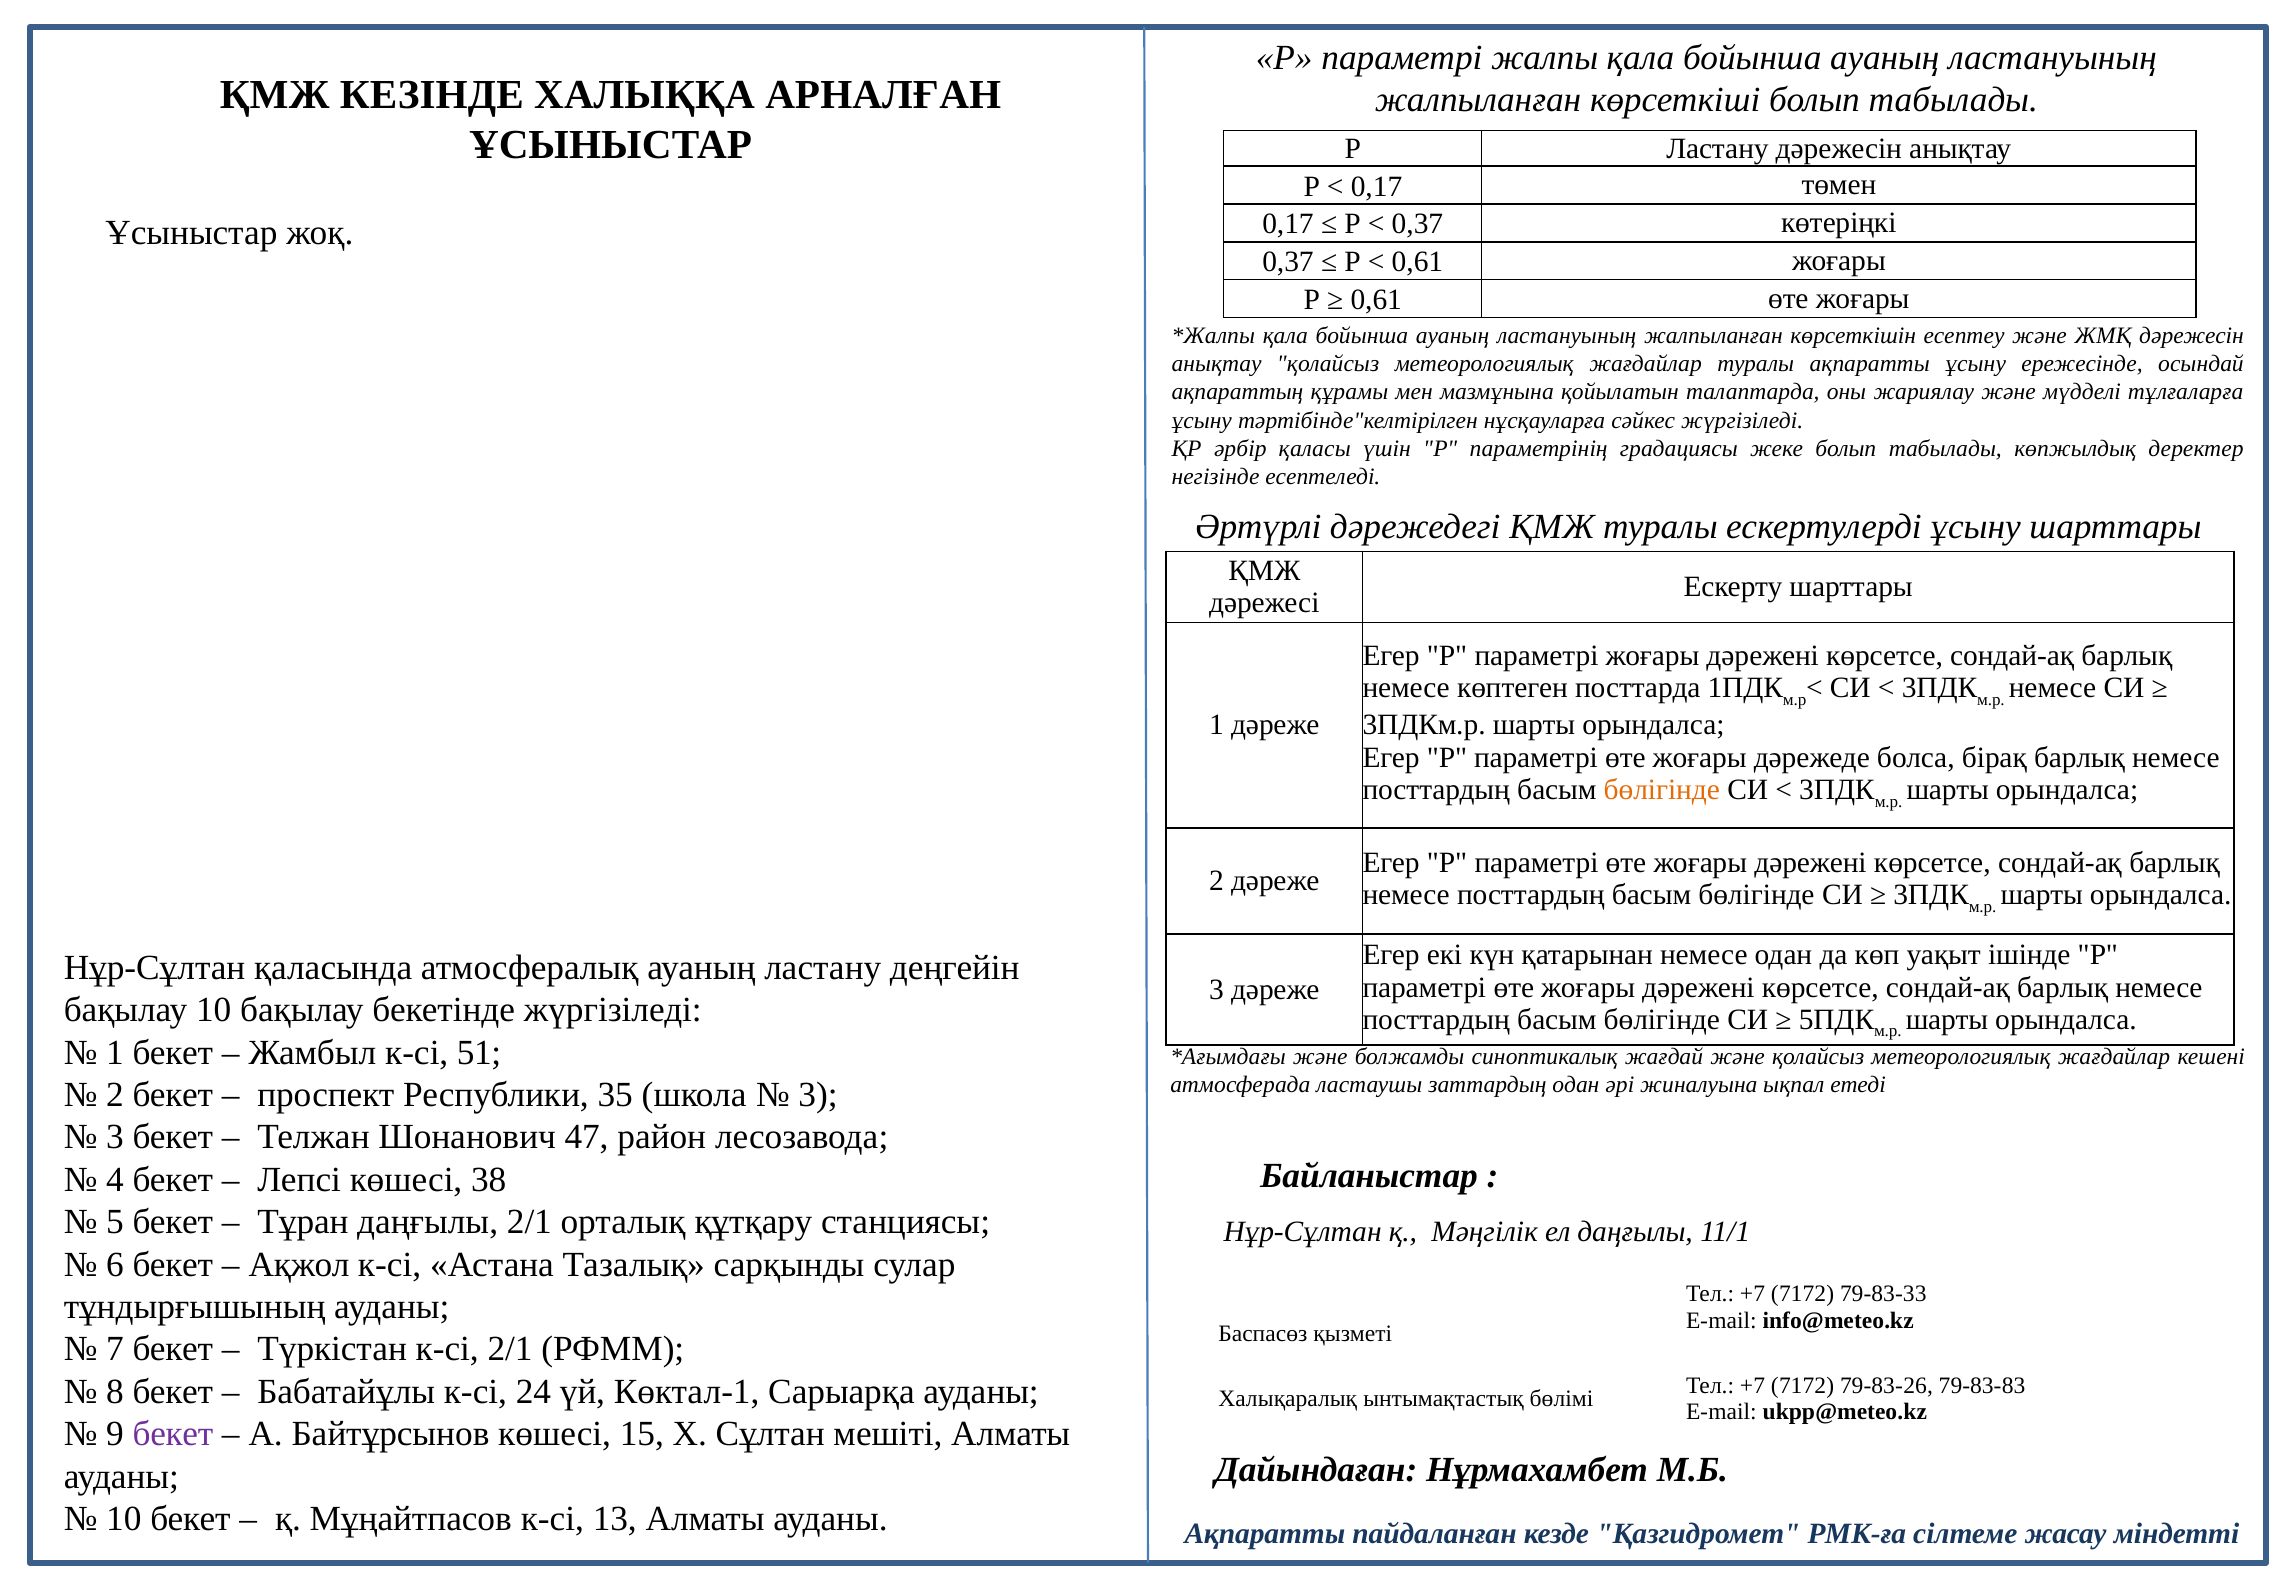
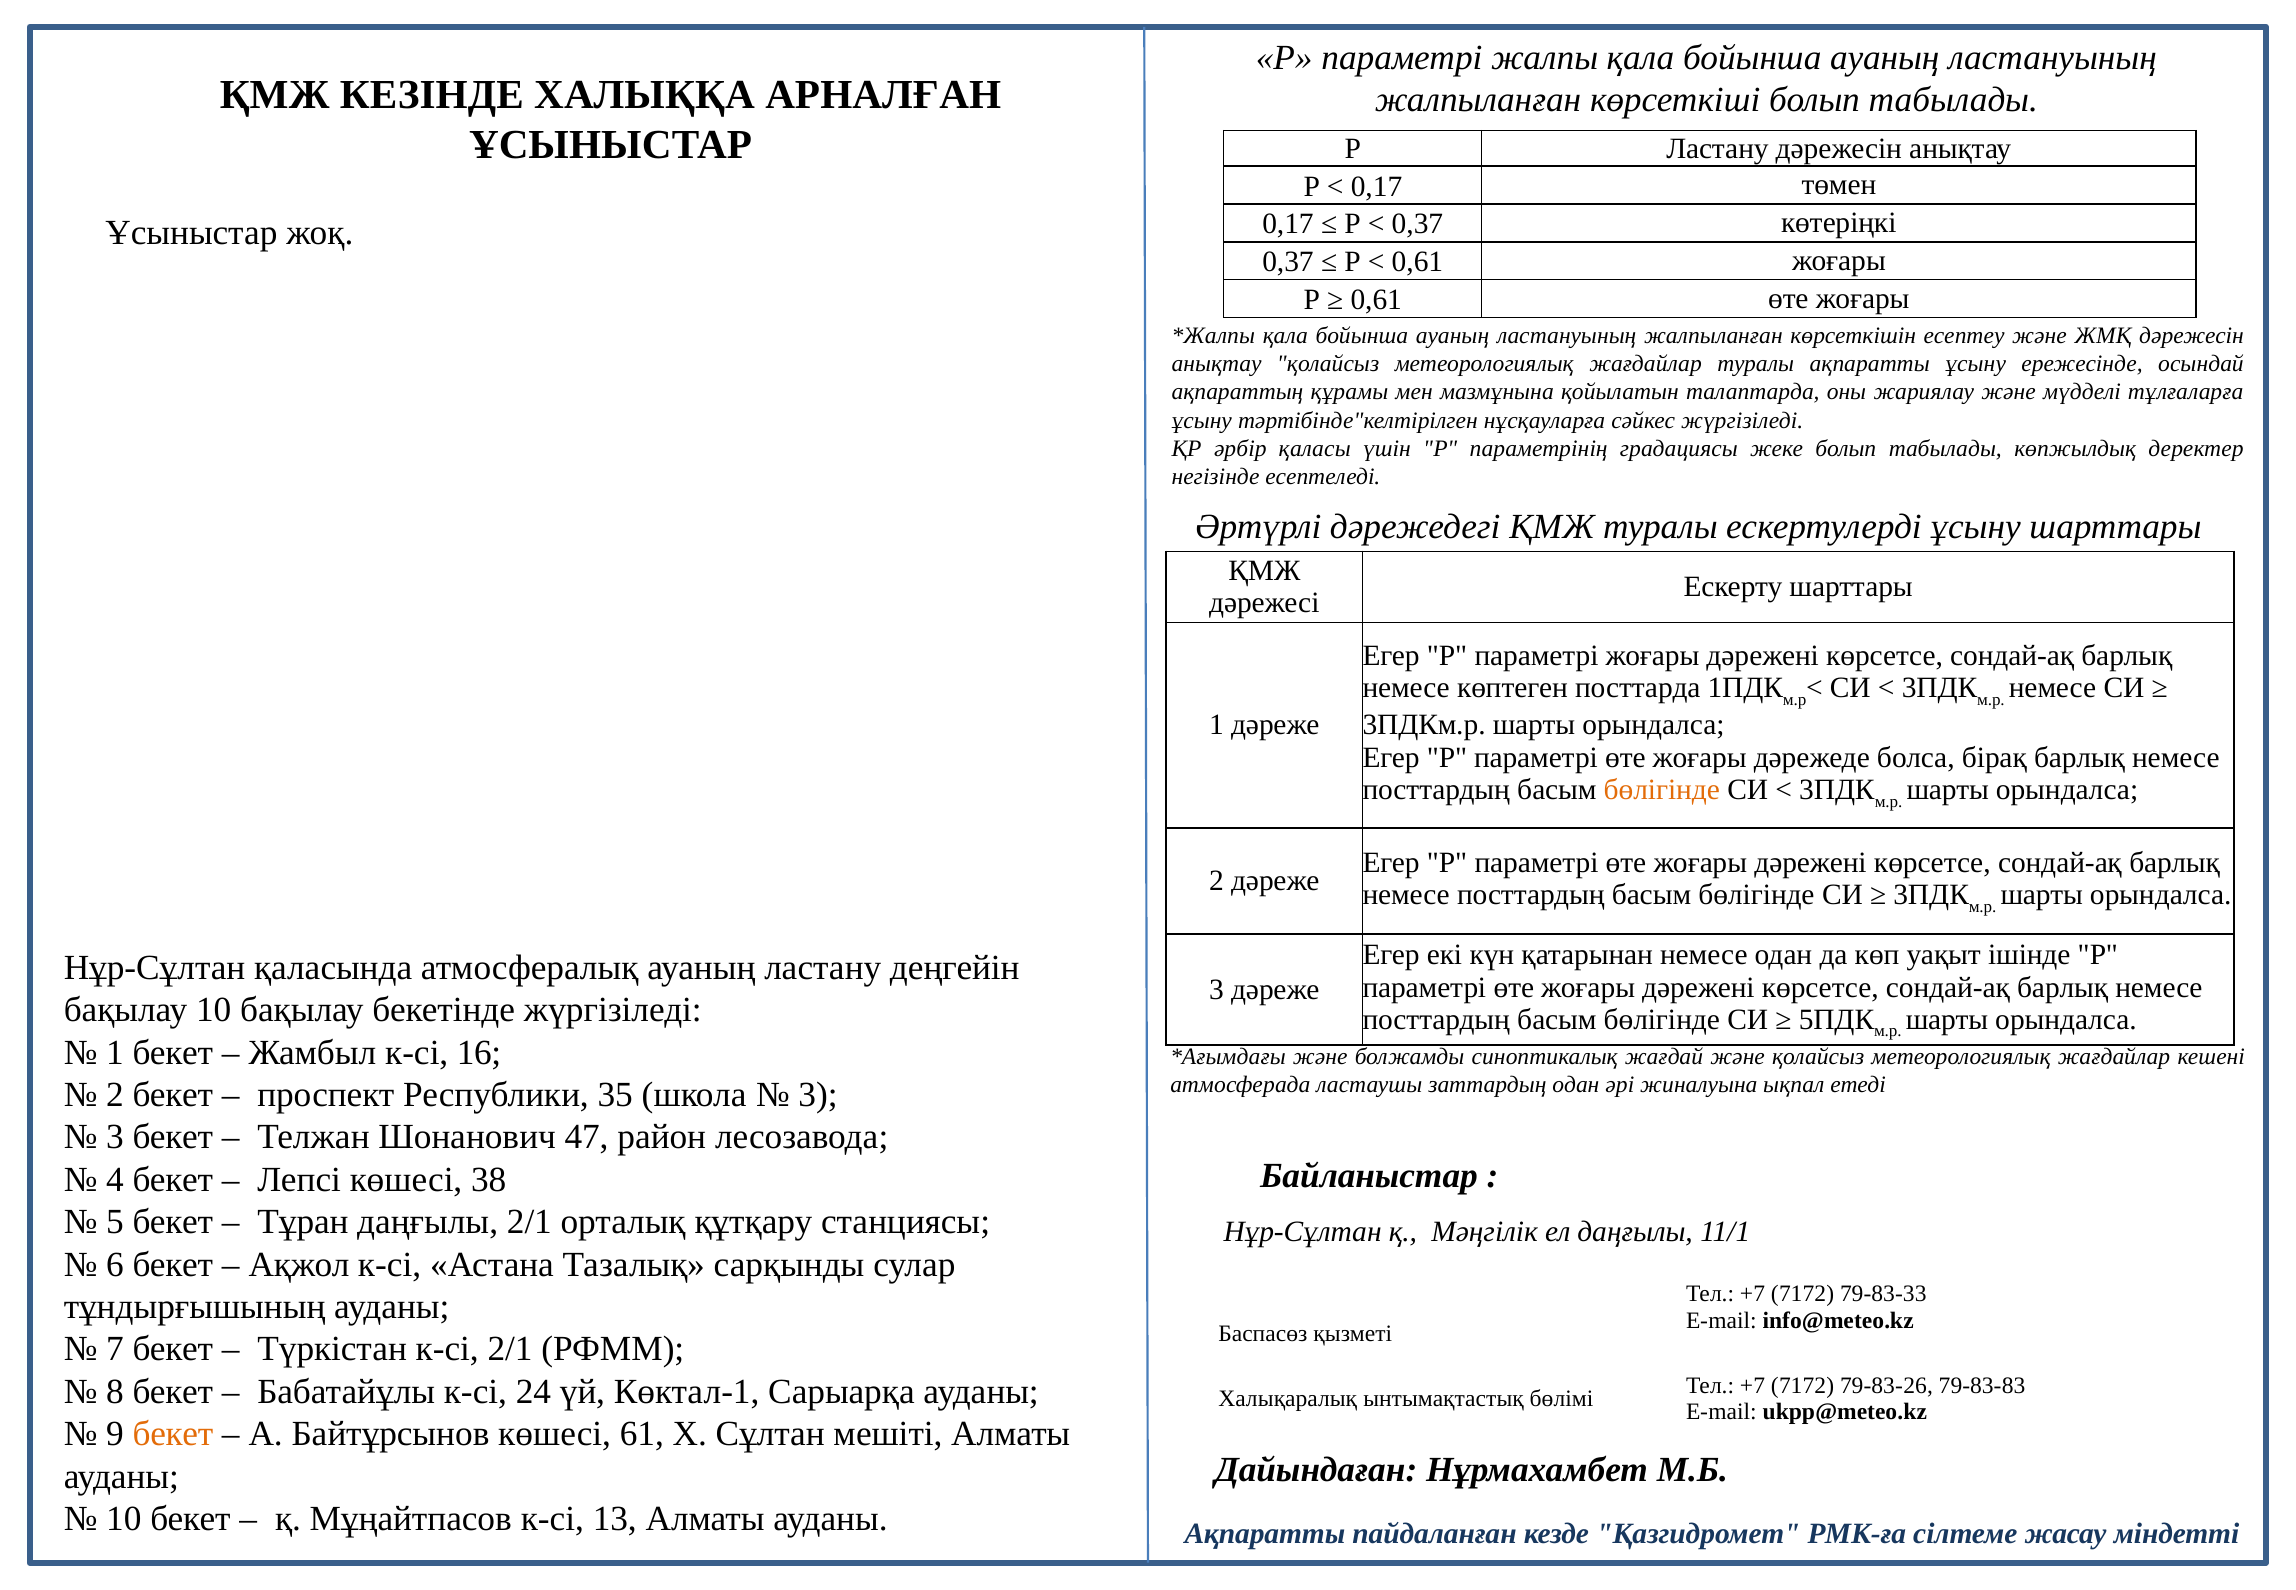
51: 51 -> 16
бекет at (173, 1434) colour: purple -> orange
15: 15 -> 61
